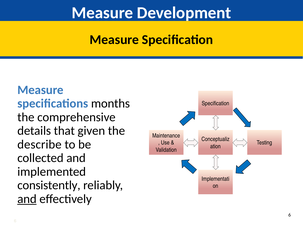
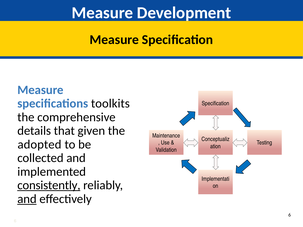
months: months -> toolkits
describe: describe -> adopted
consistently underline: none -> present
